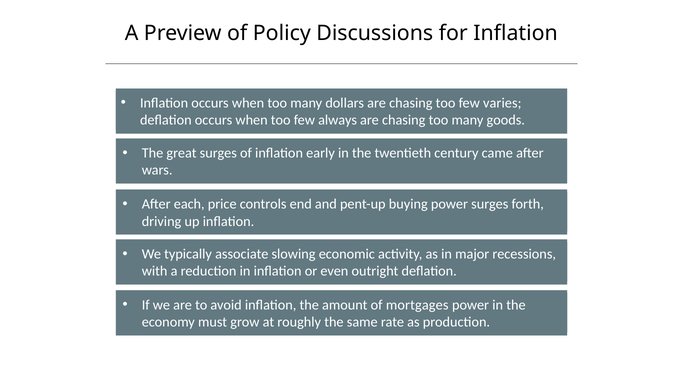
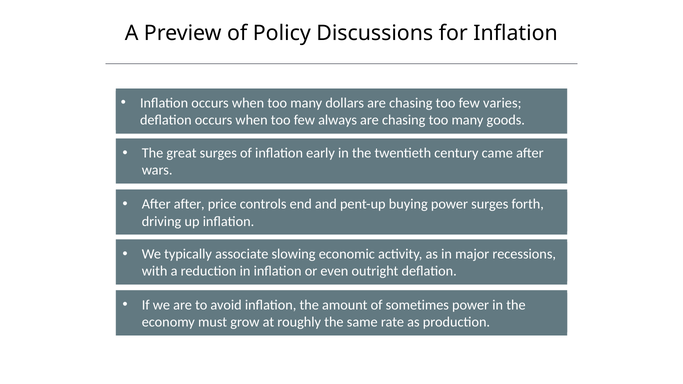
After each: each -> after
mortgages: mortgages -> sometimes
